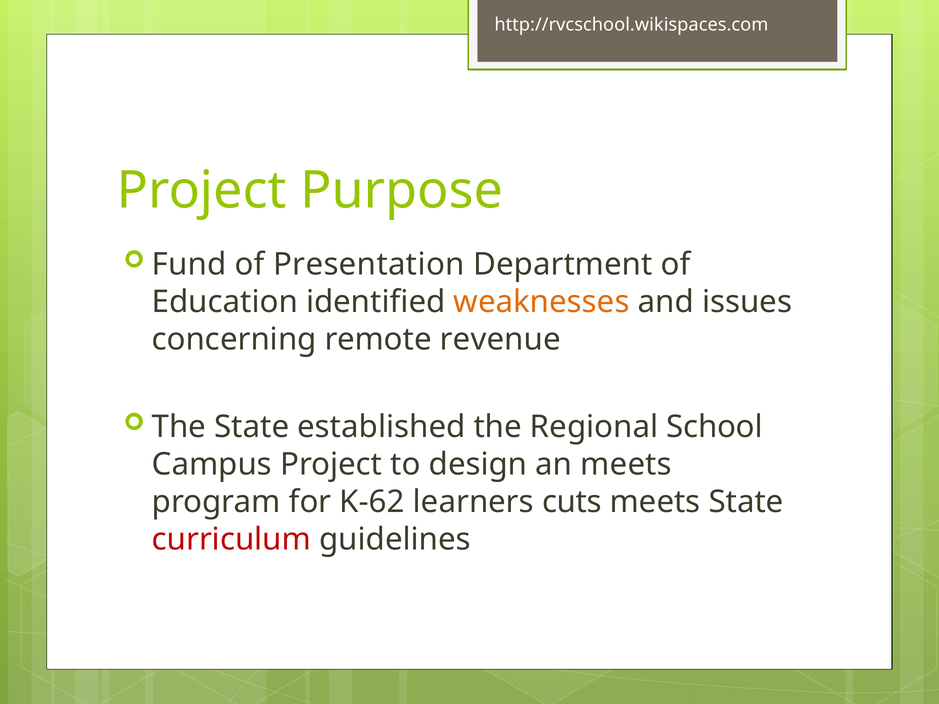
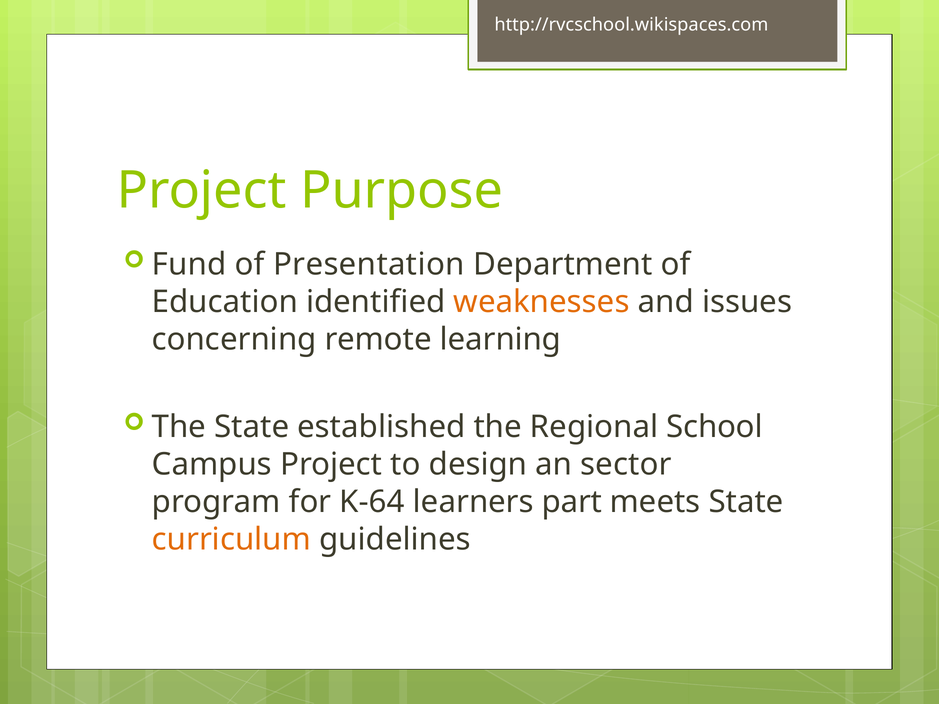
revenue: revenue -> learning
an meets: meets -> sector
K-62: K-62 -> K-64
cuts: cuts -> part
curriculum colour: red -> orange
